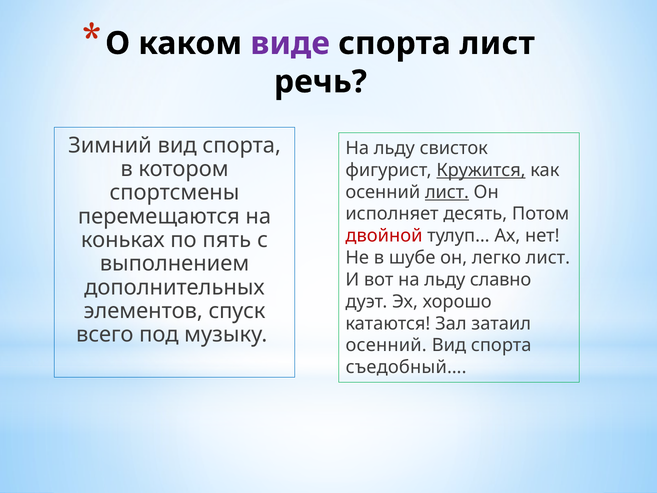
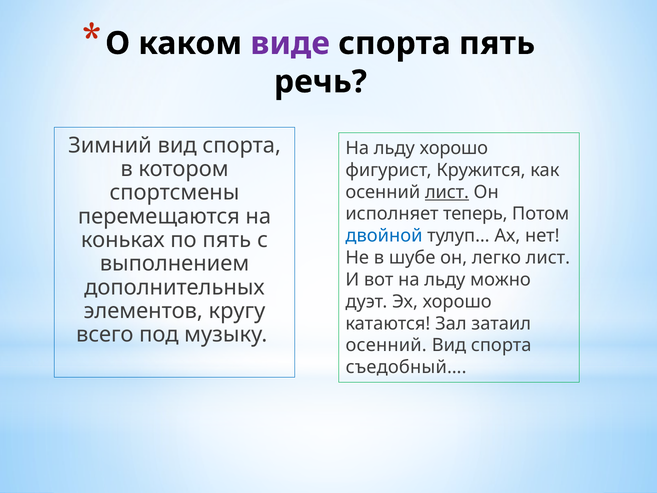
спорта лист: лист -> пять
льду свисток: свисток -> хорошо
Кружится underline: present -> none
десять: десять -> теперь
двойной colour: red -> blue
славно: славно -> можно
спуск: спуск -> кругу
